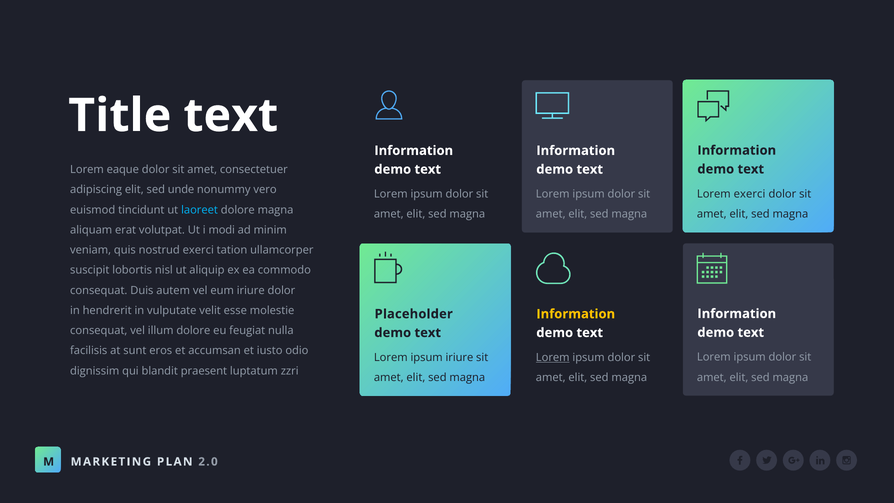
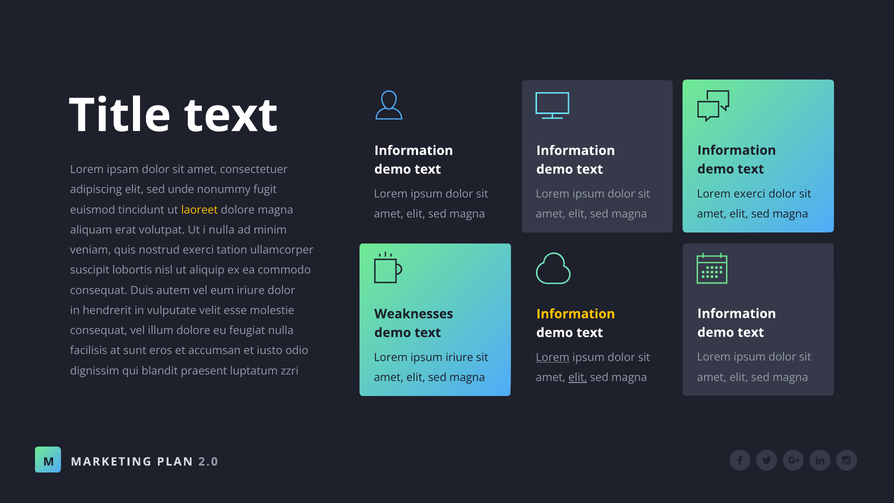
eaque: eaque -> ipsam
vero: vero -> fugit
laoreet colour: light blue -> yellow
i modi: modi -> nulla
Placeholder: Placeholder -> Weaknesses
elit at (578, 378) underline: none -> present
